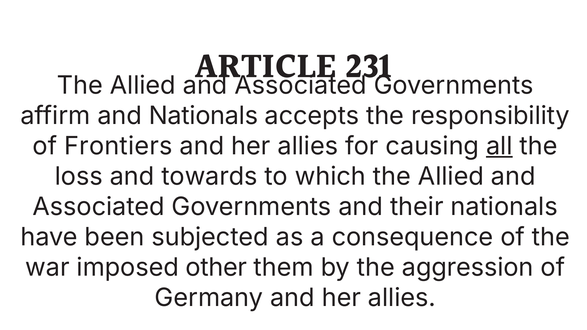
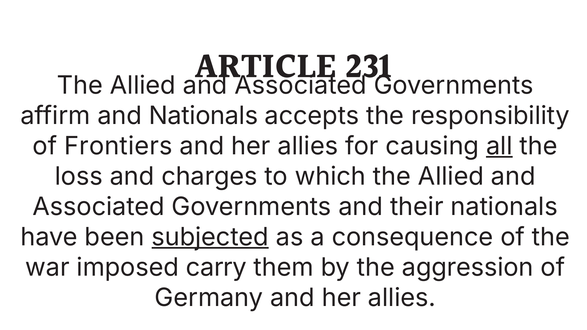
towards: towards -> charges
subjected underline: none -> present
other: other -> carry
